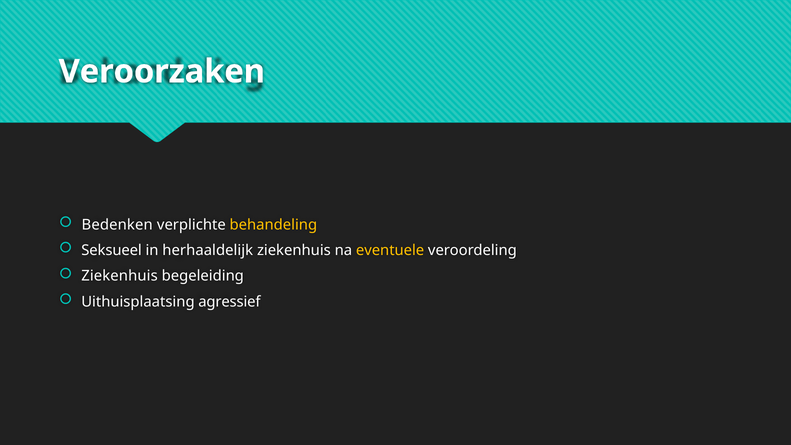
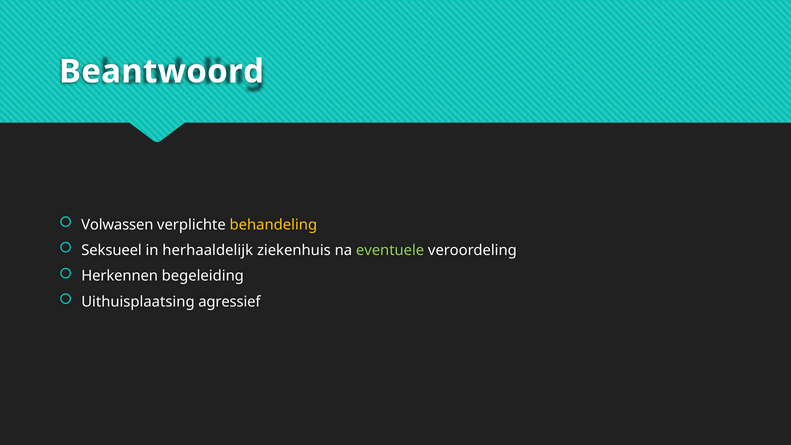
Veroorzaken: Veroorzaken -> Beantwoord
Bedenken: Bedenken -> Volwassen
eventuele colour: yellow -> light green
Ziekenhuis at (120, 276): Ziekenhuis -> Herkennen
